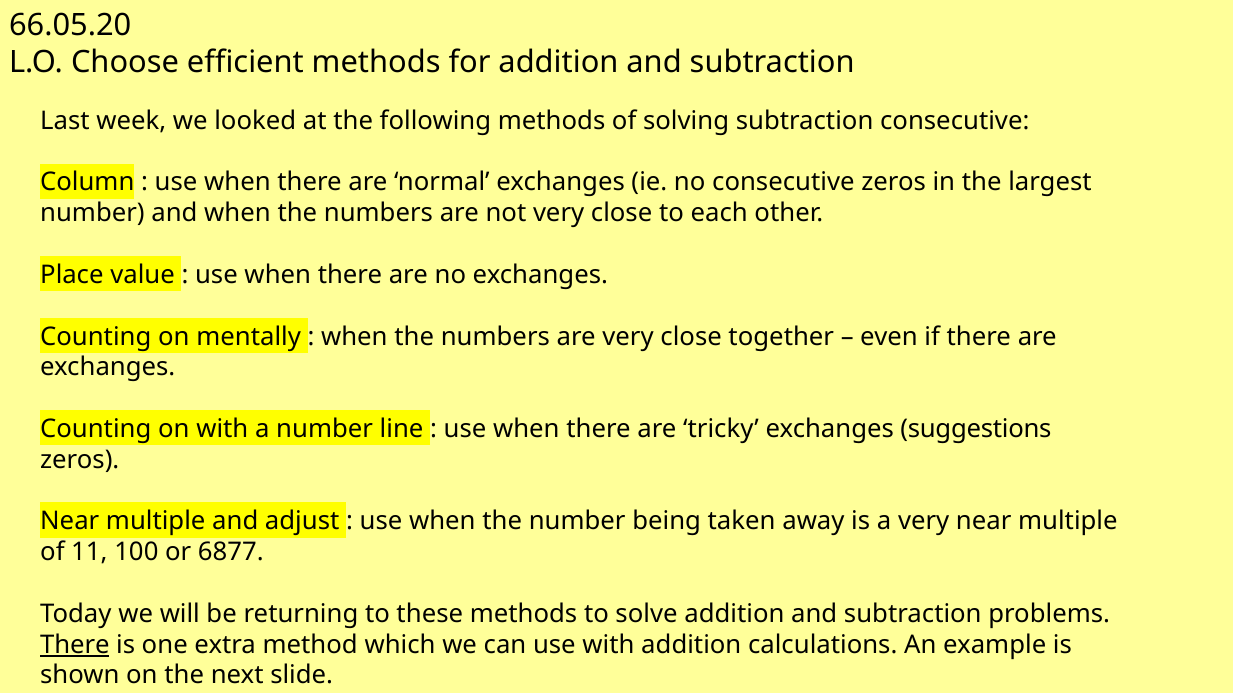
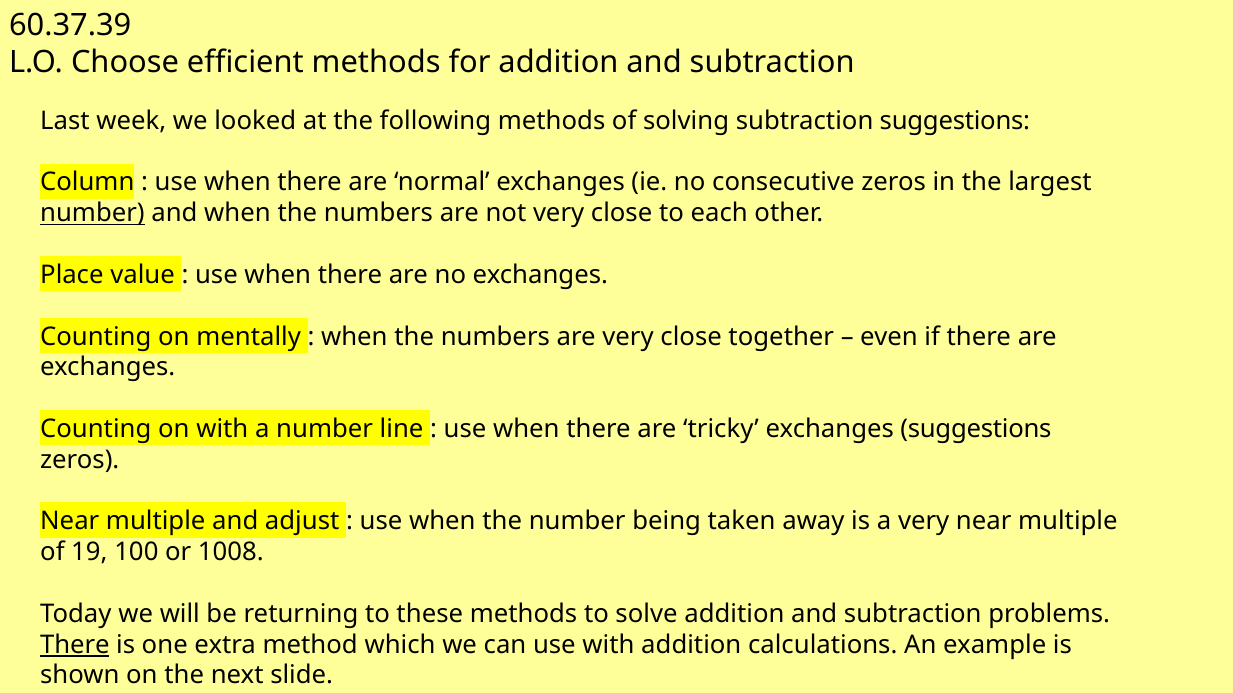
66.05.20: 66.05.20 -> 60.37.39
subtraction consecutive: consecutive -> suggestions
number at (92, 213) underline: none -> present
11: 11 -> 19
6877: 6877 -> 1008
